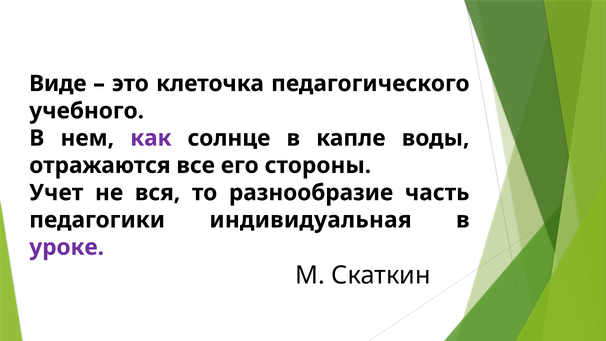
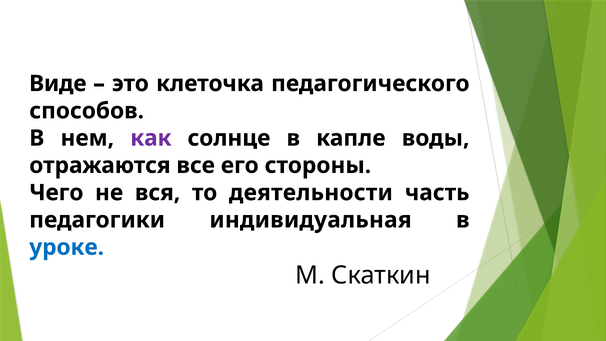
учебного: учебного -> способов
Учет: Учет -> Чего
разнообразие: разнообразие -> деятельности
уроке colour: purple -> blue
